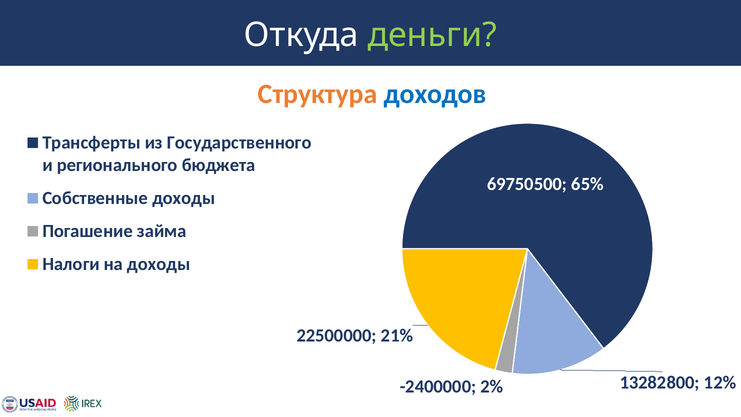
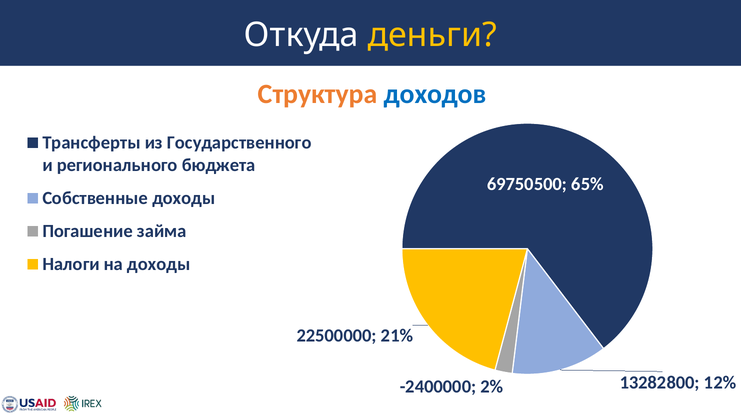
деньги colour: light green -> yellow
